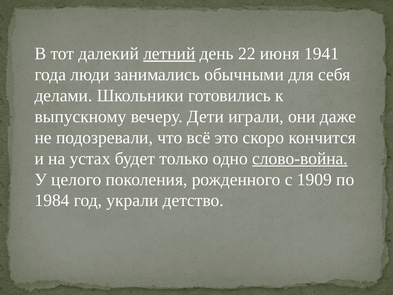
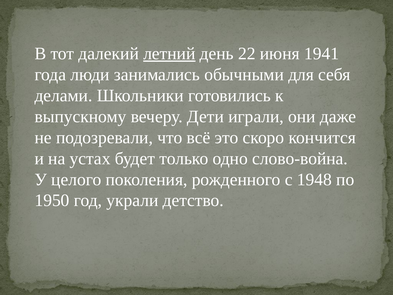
слово-война underline: present -> none
1909: 1909 -> 1948
1984: 1984 -> 1950
